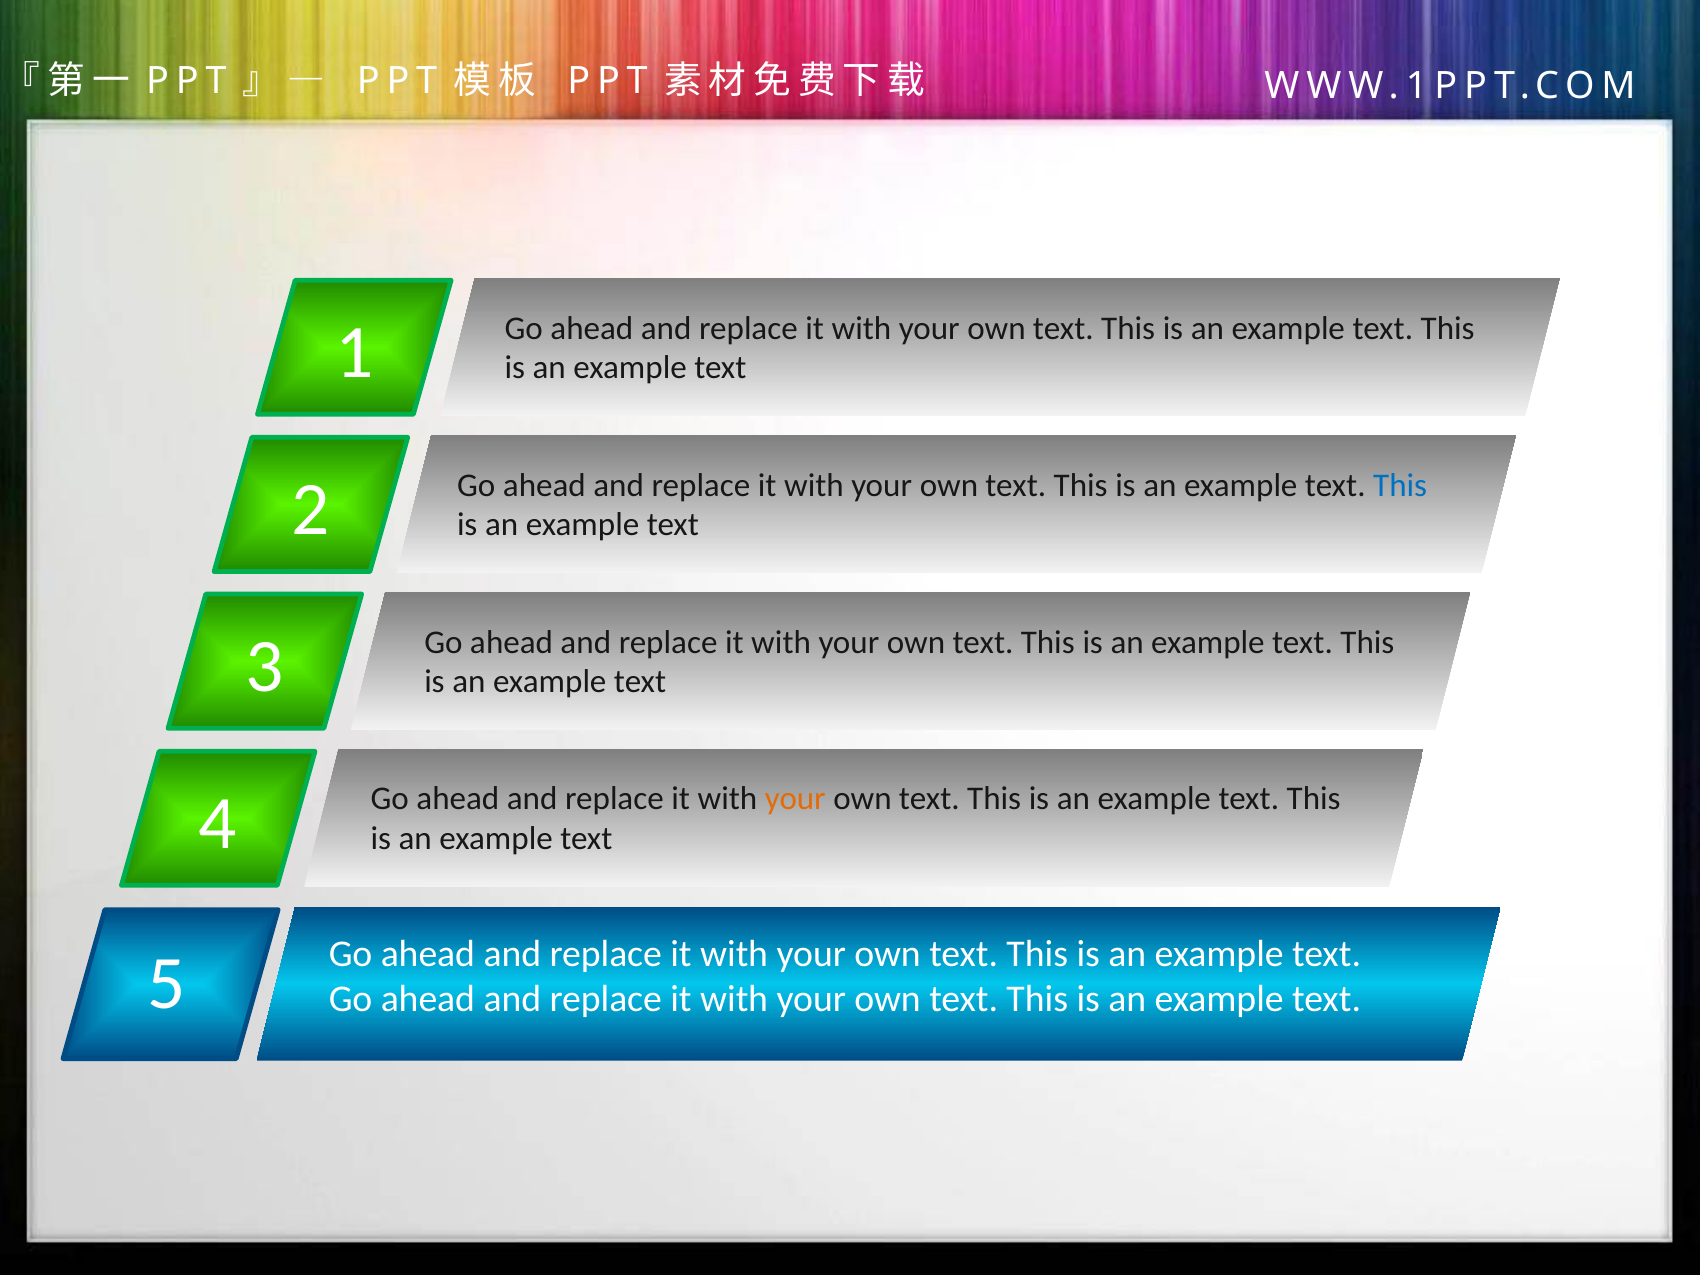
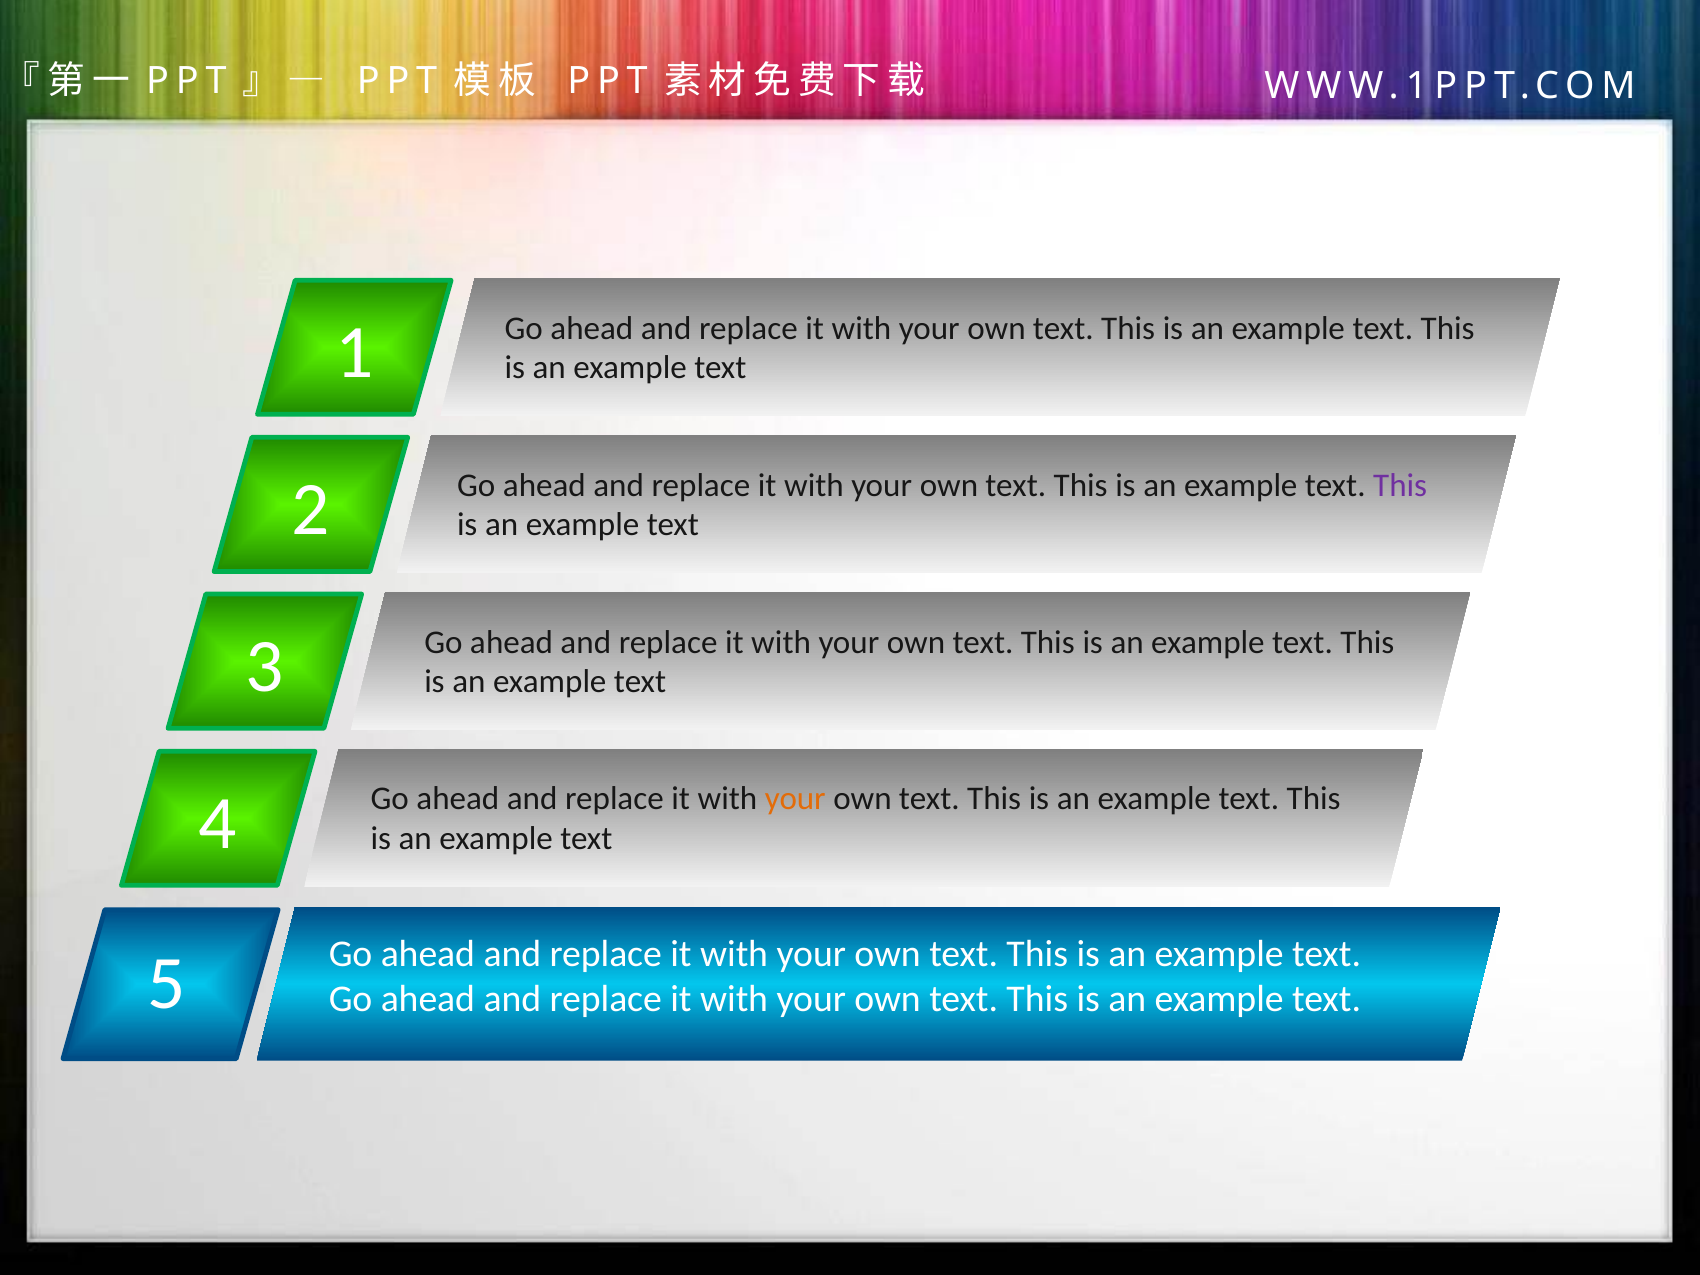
This at (1400, 485) colour: blue -> purple
